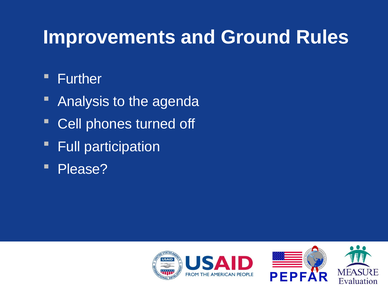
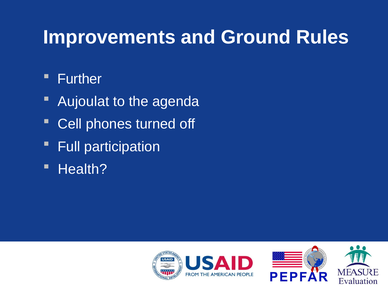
Analysis: Analysis -> Aujoulat
Please: Please -> Health
